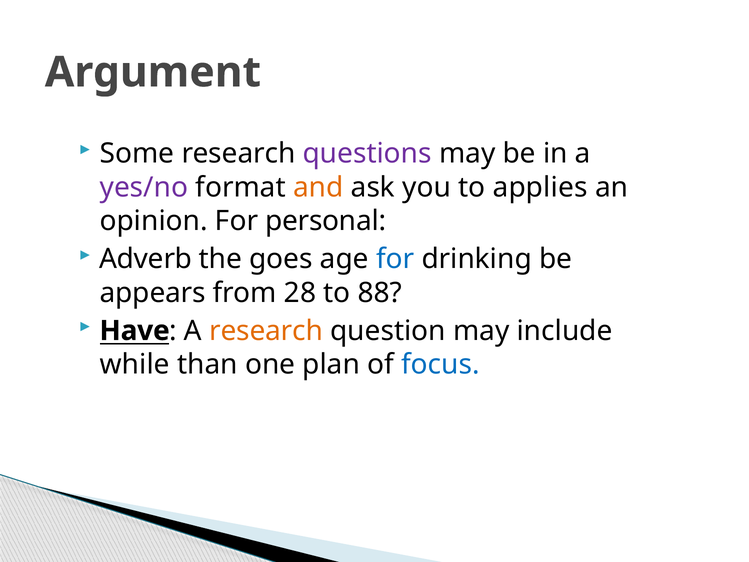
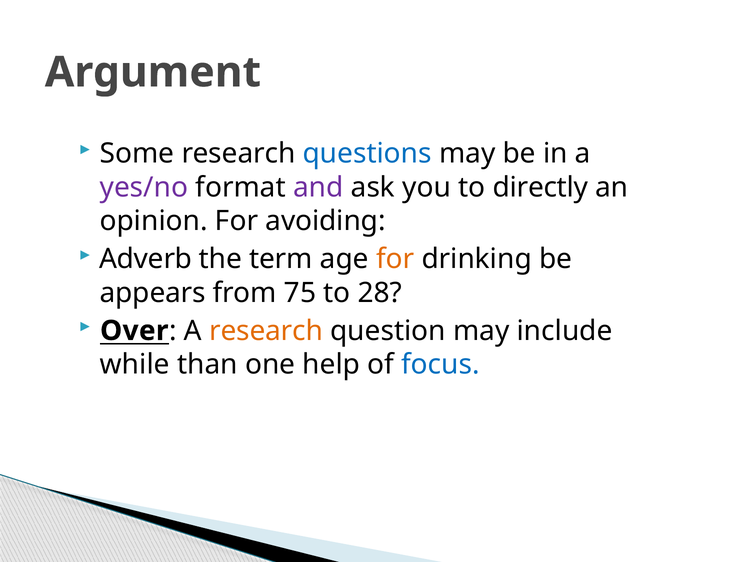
questions colour: purple -> blue
and colour: orange -> purple
applies: applies -> directly
personal: personal -> avoiding
goes: goes -> term
for at (395, 259) colour: blue -> orange
28: 28 -> 75
88: 88 -> 28
Have: Have -> Over
plan: plan -> help
